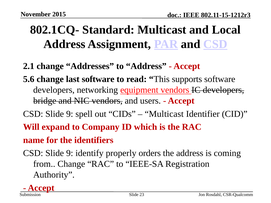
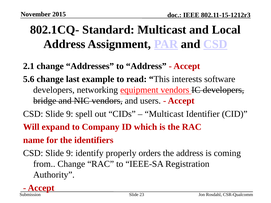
last software: software -> example
supports: supports -> interests
